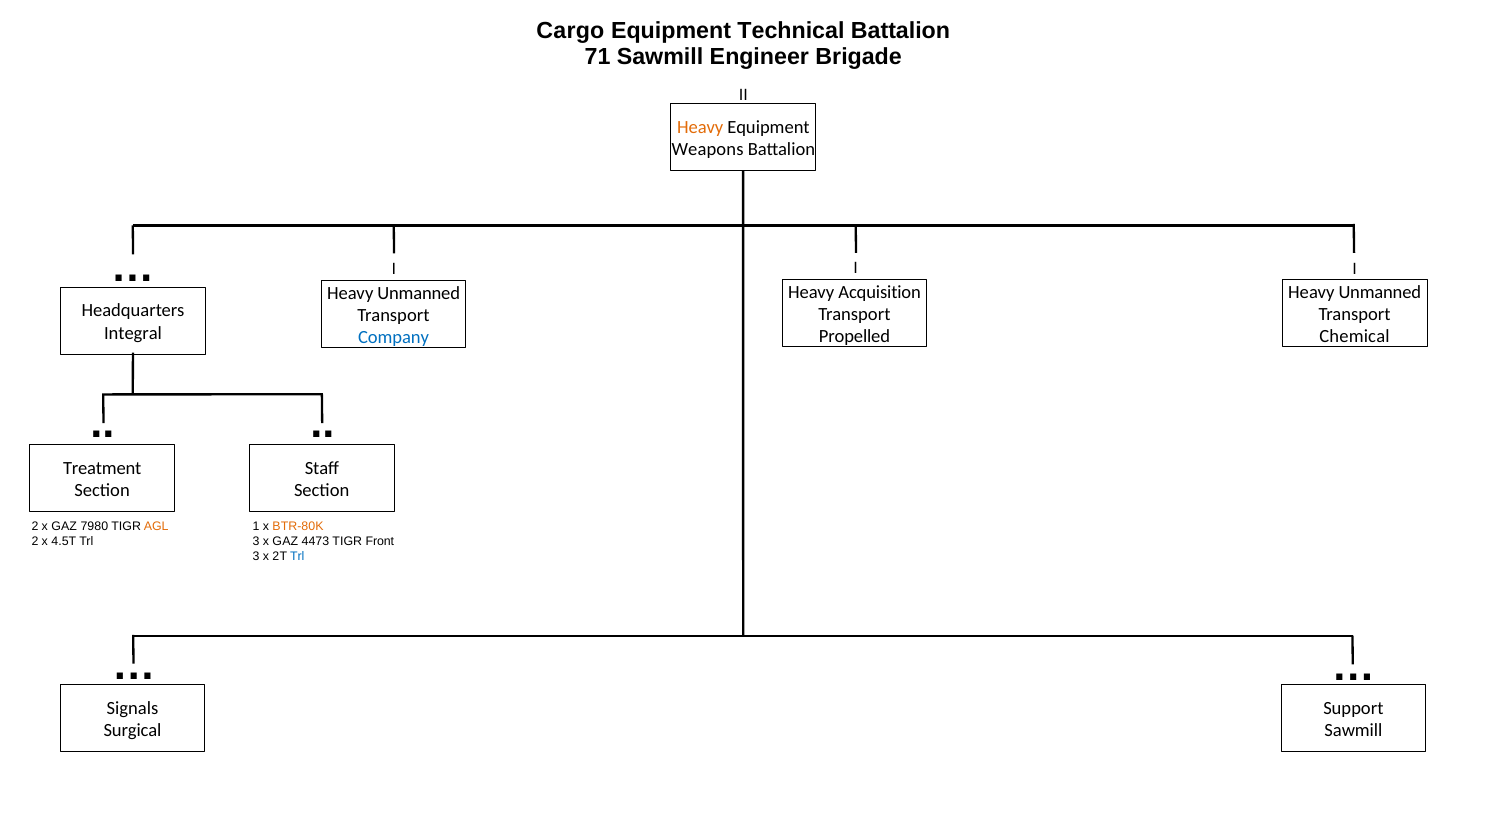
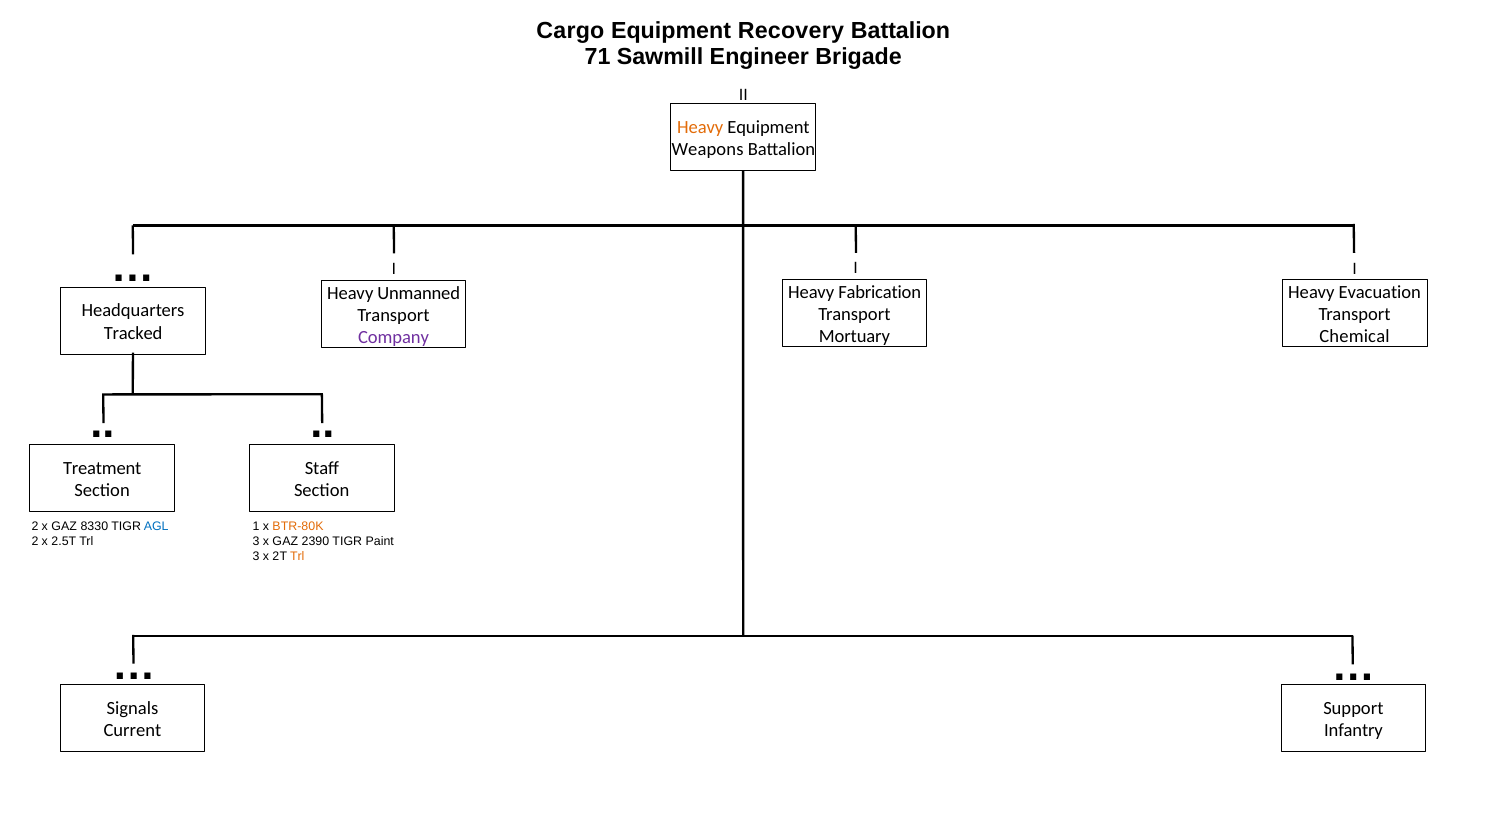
Technical: Technical -> Recovery
Acquisition: Acquisition -> Fabrication
Unmanned at (1380, 292): Unmanned -> Evacuation
Integral: Integral -> Tracked
Propelled: Propelled -> Mortuary
Company colour: blue -> purple
7980: 7980 -> 8330
AGL colour: orange -> blue
4.5T: 4.5T -> 2.5T
4473: 4473 -> 2390
Front: Front -> Paint
Trl at (297, 556) colour: blue -> orange
Surgical: Surgical -> Current
Sawmill at (1353, 730): Sawmill -> Infantry
